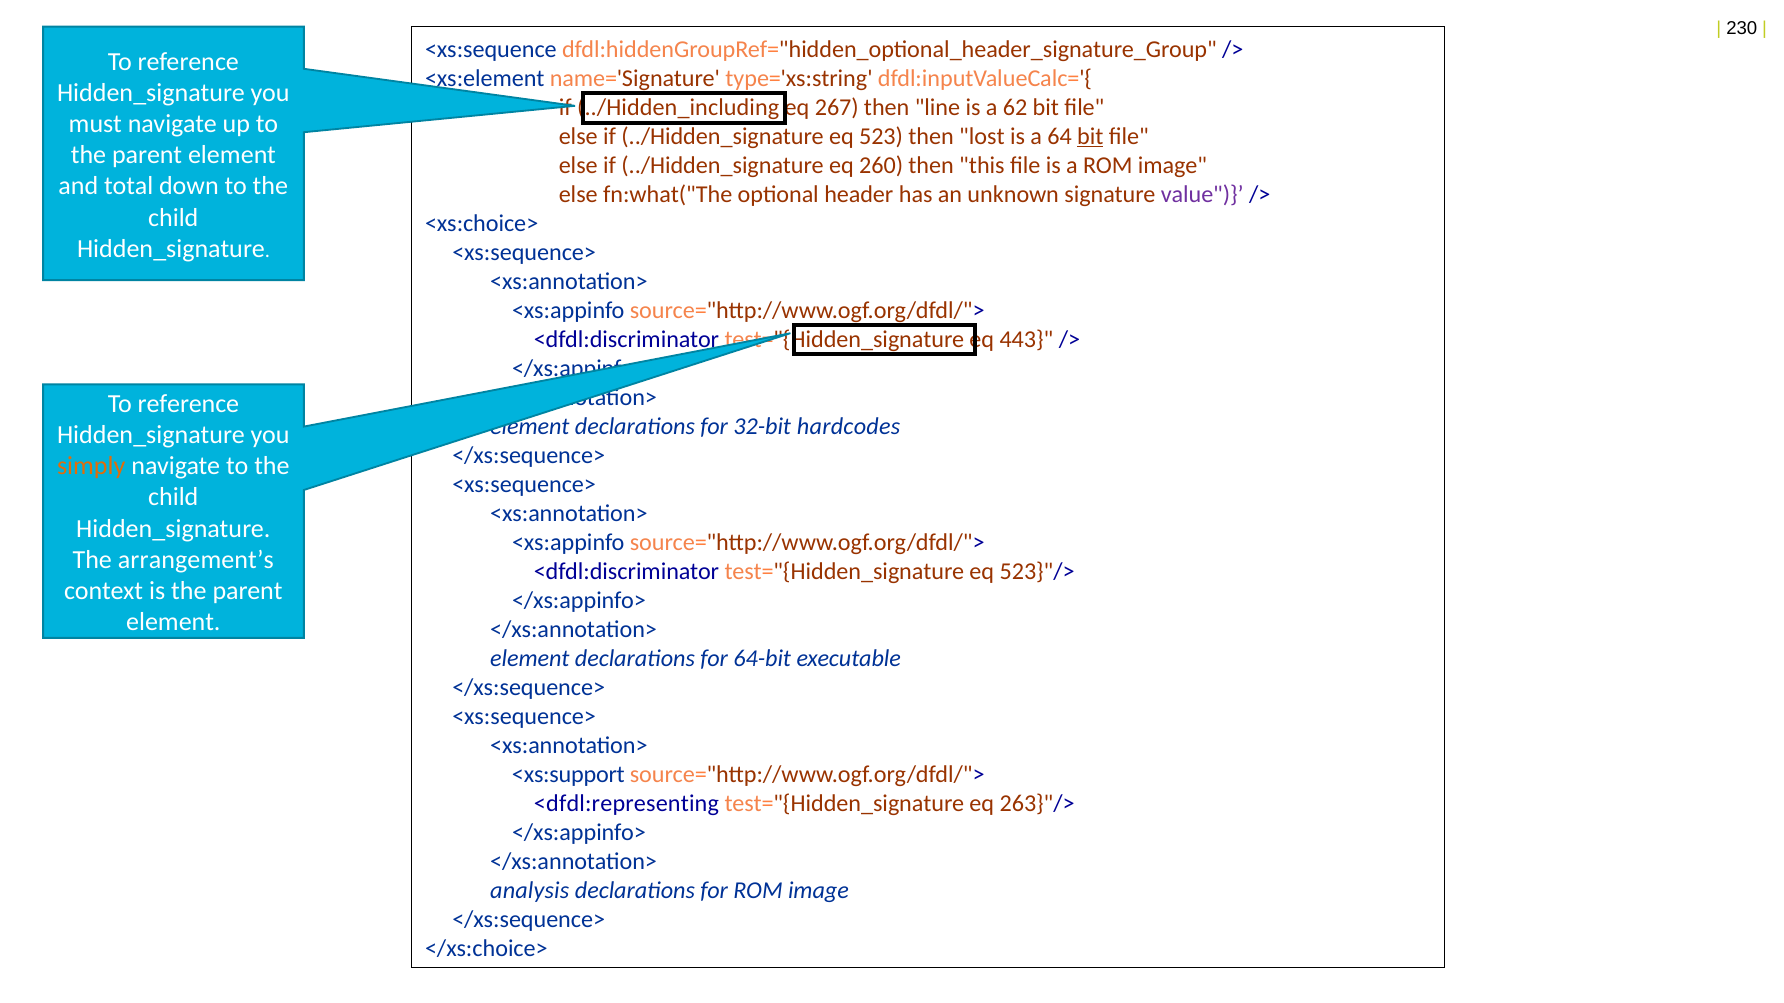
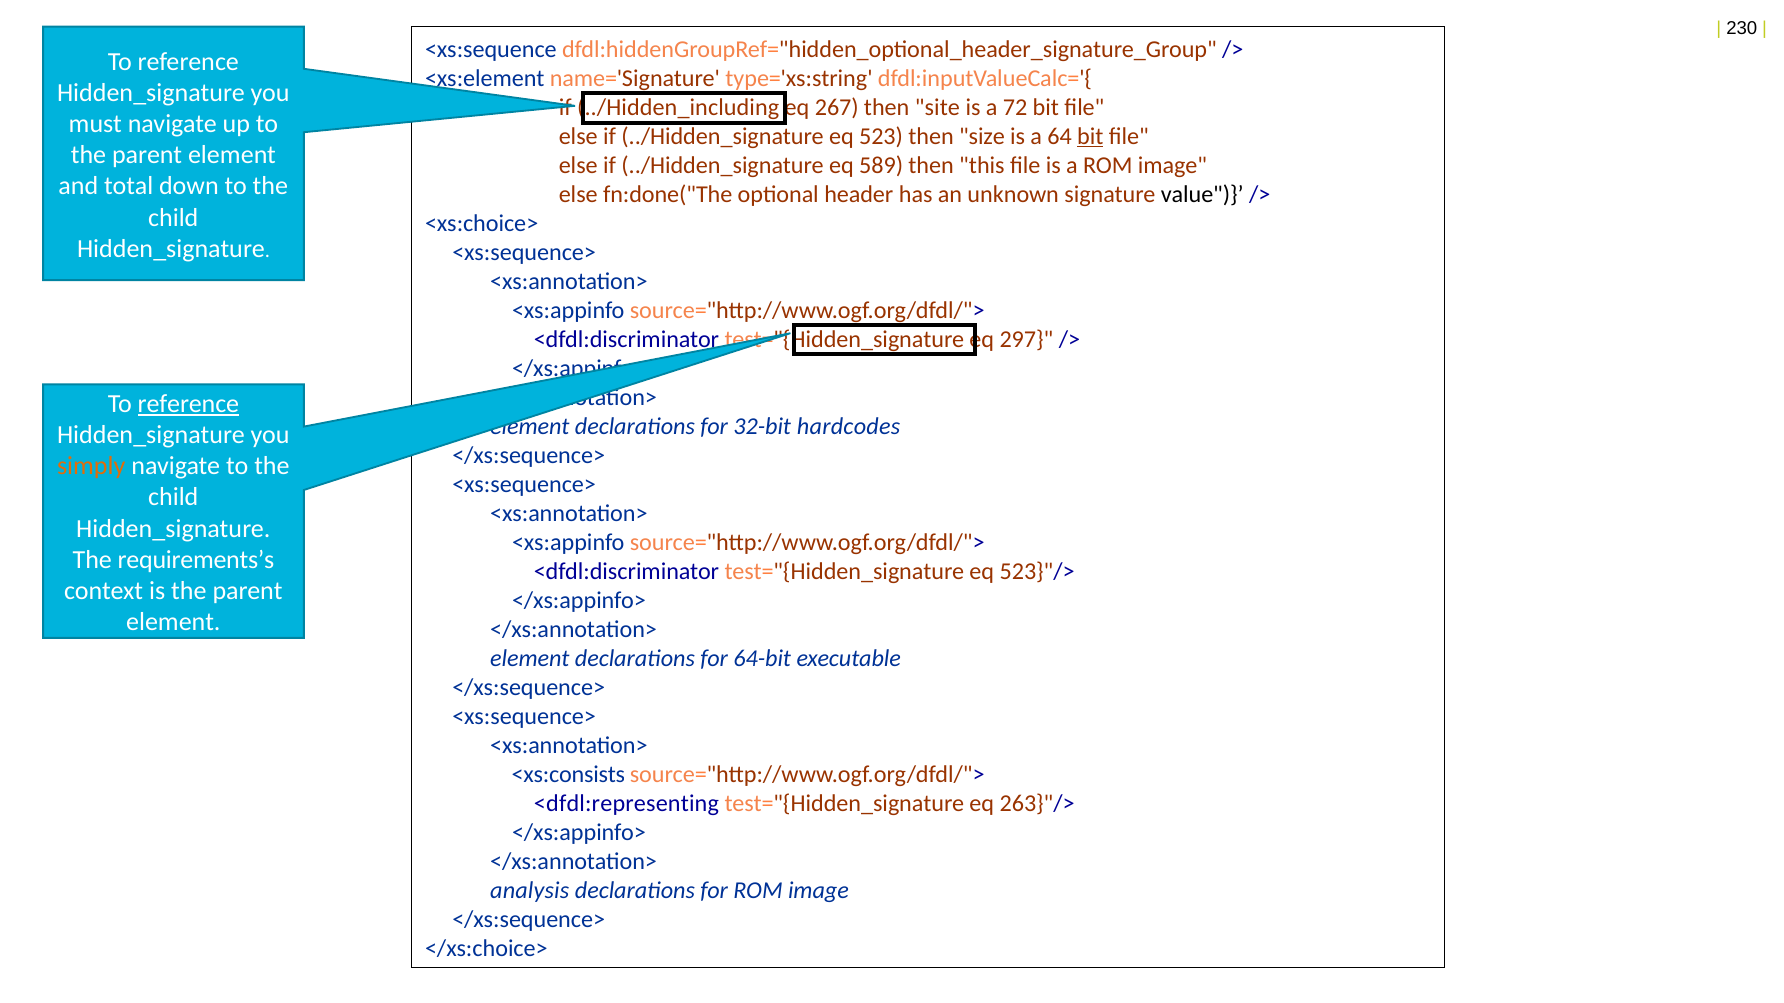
line: line -> site
62: 62 -> 72
lost: lost -> size
260: 260 -> 589
fn:what("The: fn:what("The -> fn:done("The
value colour: purple -> black
443: 443 -> 297
reference at (188, 404) underline: none -> present
arrangement’s: arrangement’s -> requirements’s
<xs:support: <xs:support -> <xs:consists
